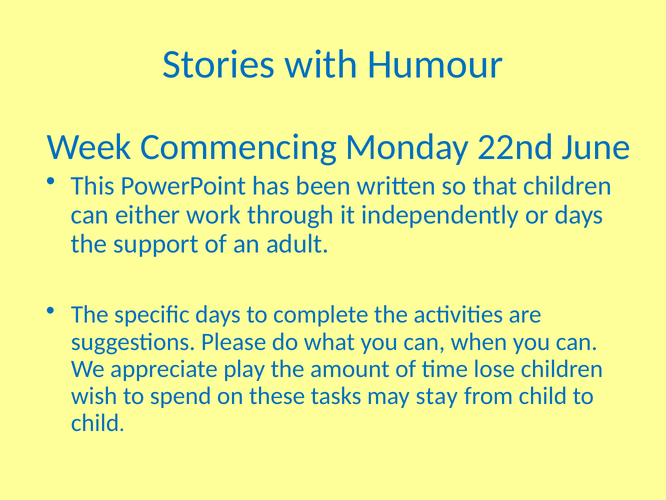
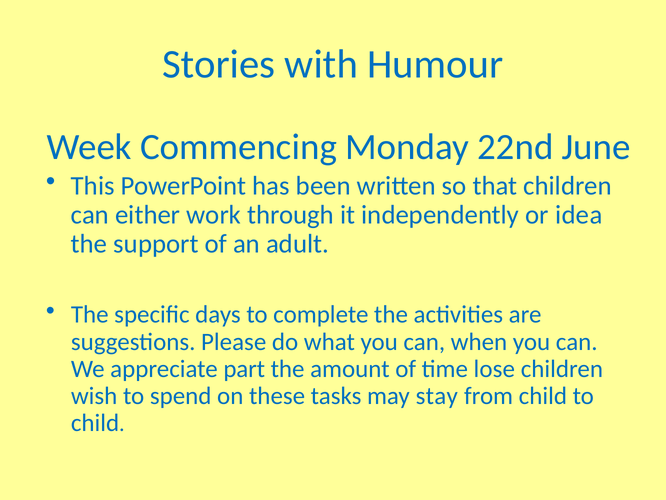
or days: days -> idea
play: play -> part
